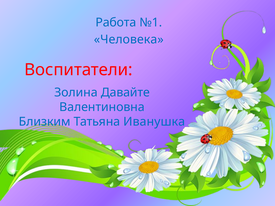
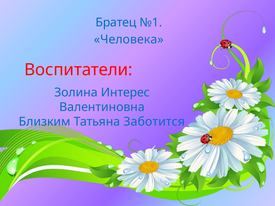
Работа: Работа -> Братец
Давайте: Давайте -> Интерес
Иванушка: Иванушка -> Заботится
